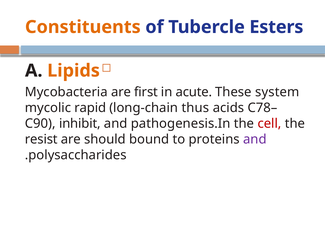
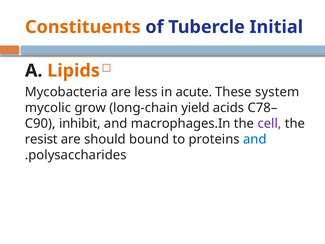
Esters: Esters -> Initial
first: first -> less
rapid: rapid -> grow
thus: thus -> yield
pathogenesis.In: pathogenesis.In -> macrophages.In
cell colour: red -> purple
and at (255, 139) colour: purple -> blue
